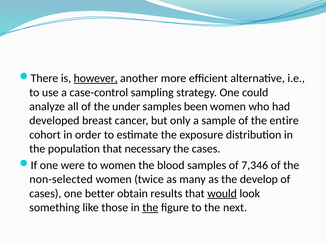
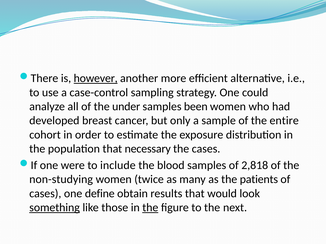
to women: women -> include
7,346: 7,346 -> 2,818
non-selected: non-selected -> non-studying
develop: develop -> patients
better: better -> define
would underline: present -> none
something underline: none -> present
